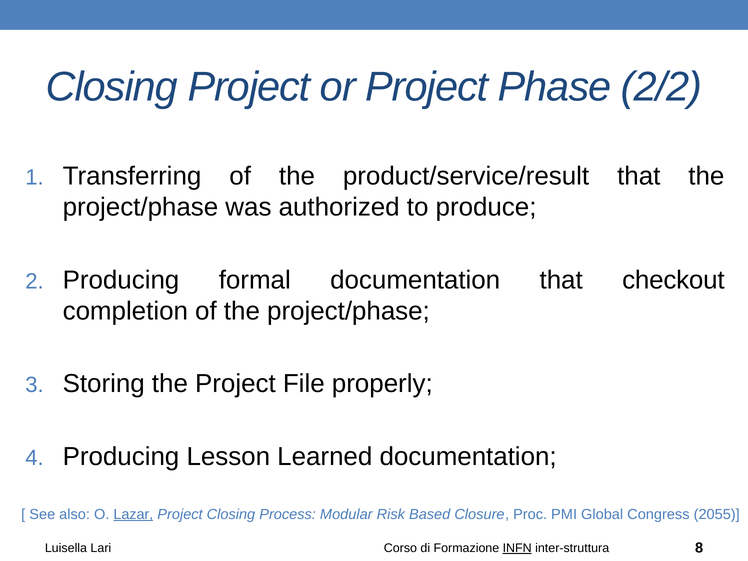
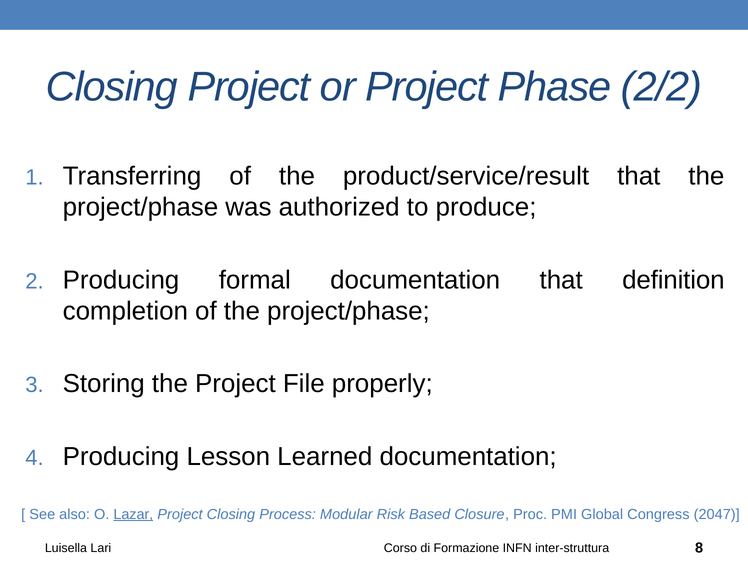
checkout: checkout -> definition
2055: 2055 -> 2047
INFN underline: present -> none
